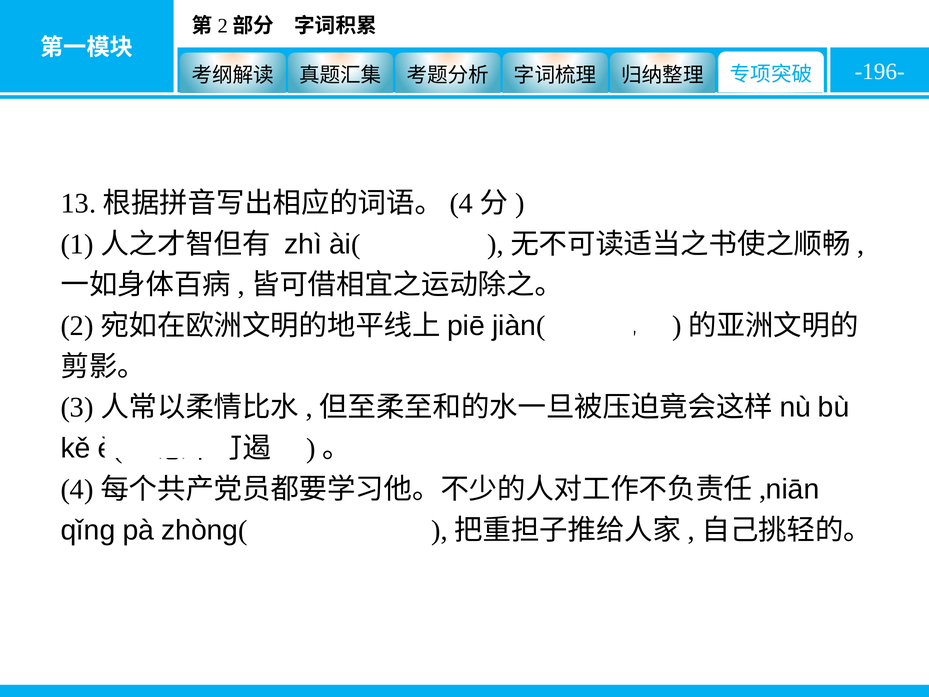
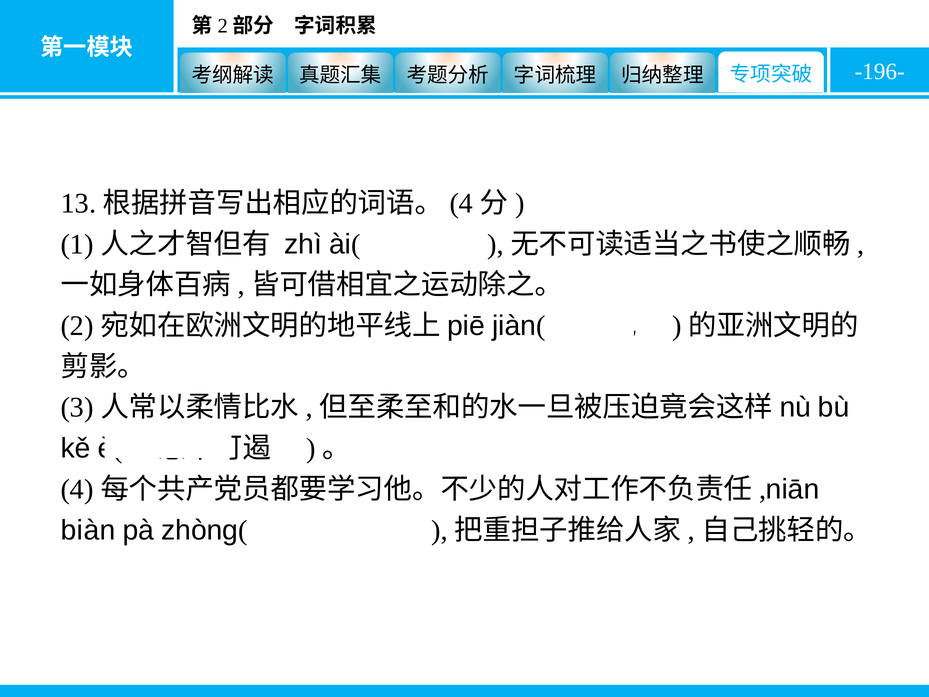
qǐng: qǐng -> biàn
